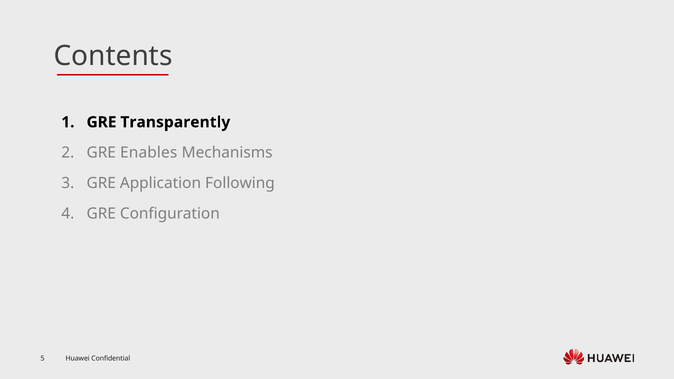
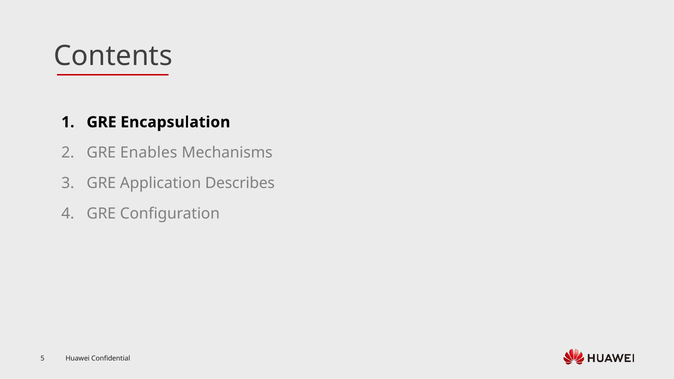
Transparently: Transparently -> Encapsulation
Following: Following -> Describes
